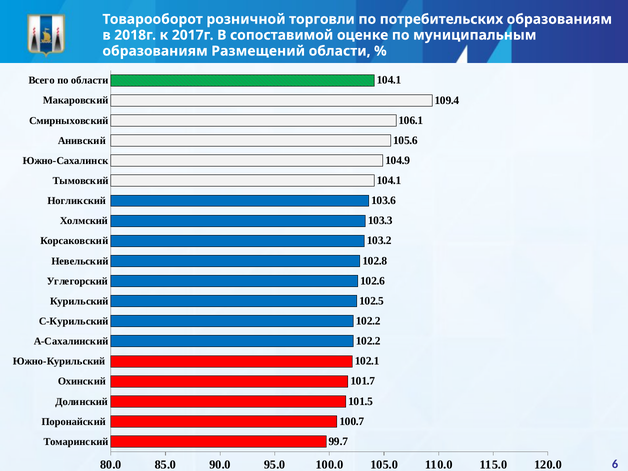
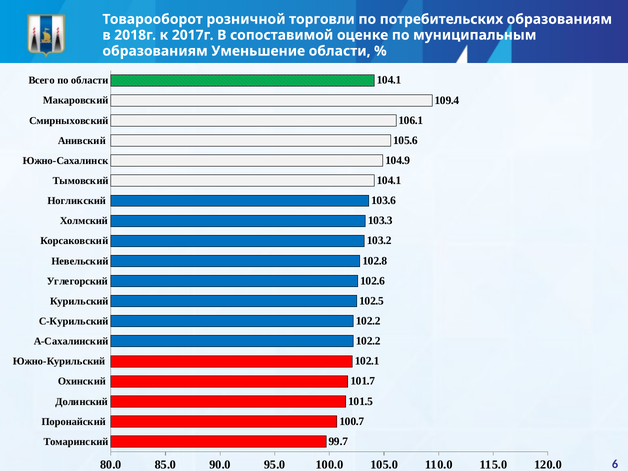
Размещений: Размещений -> Уменьшение
